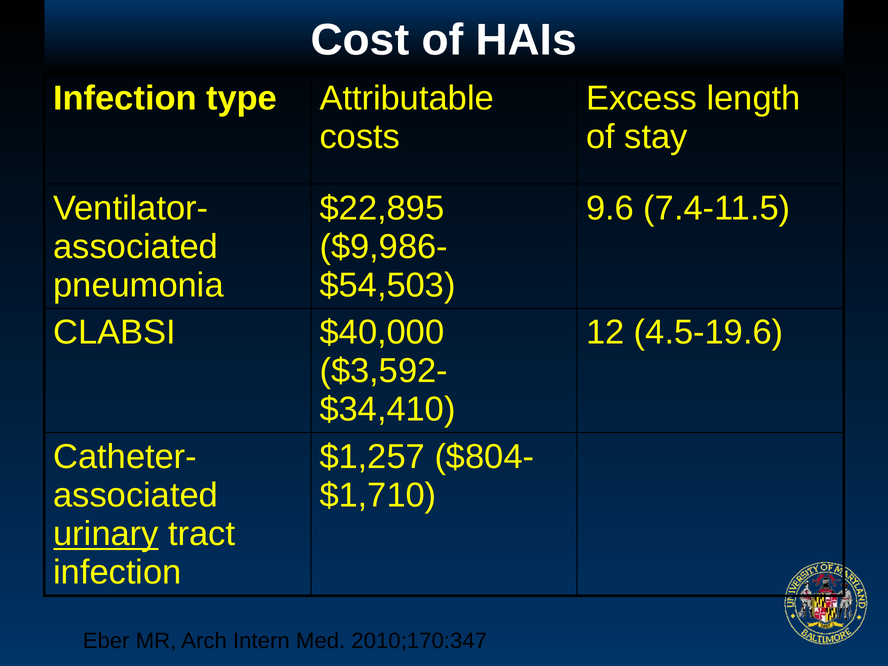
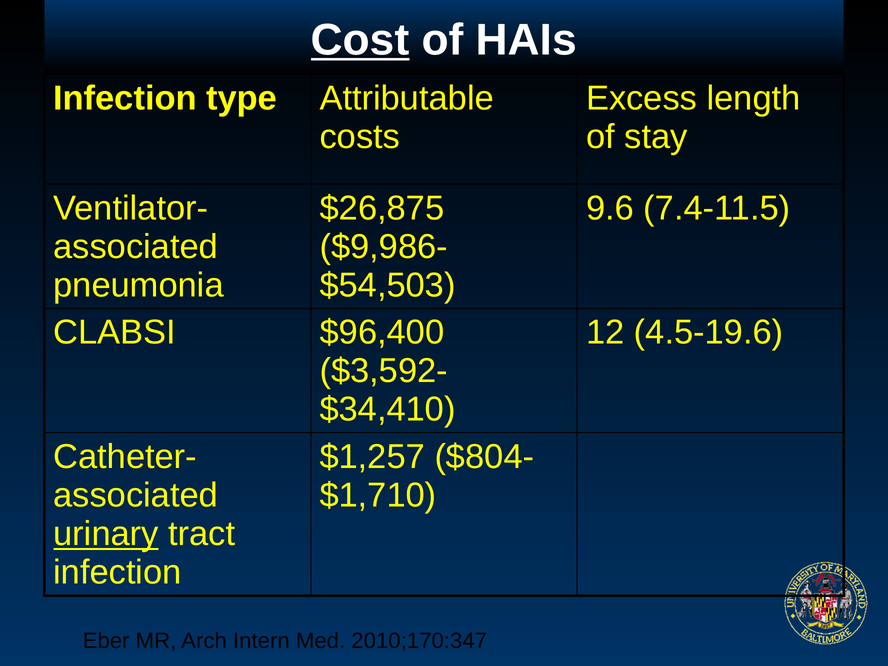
Cost underline: none -> present
$22,895: $22,895 -> $26,875
$40,000: $40,000 -> $96,400
